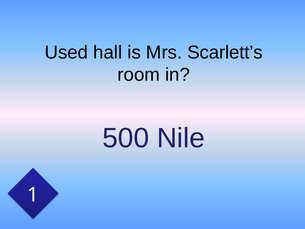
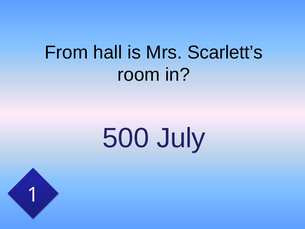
Used: Used -> From
Nile: Nile -> July
